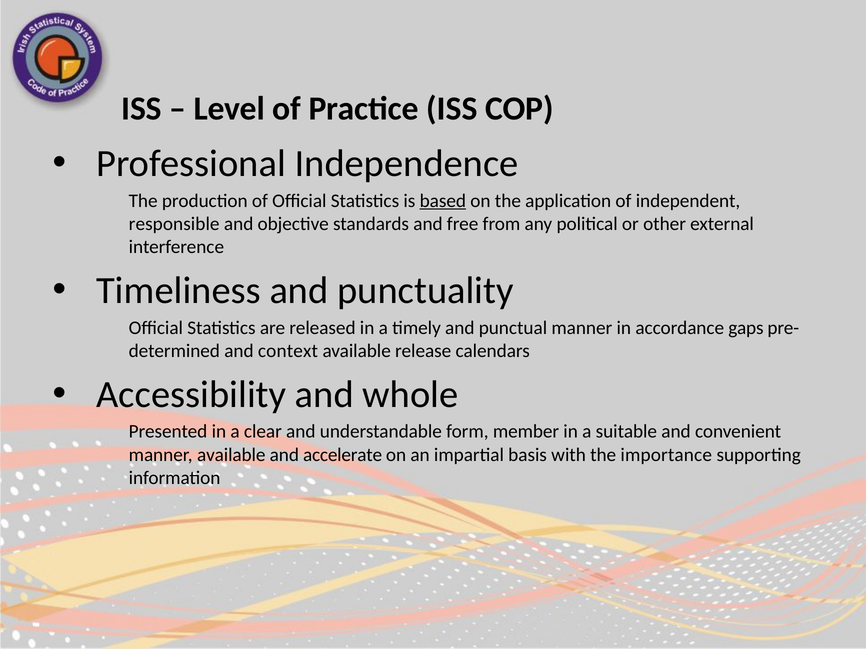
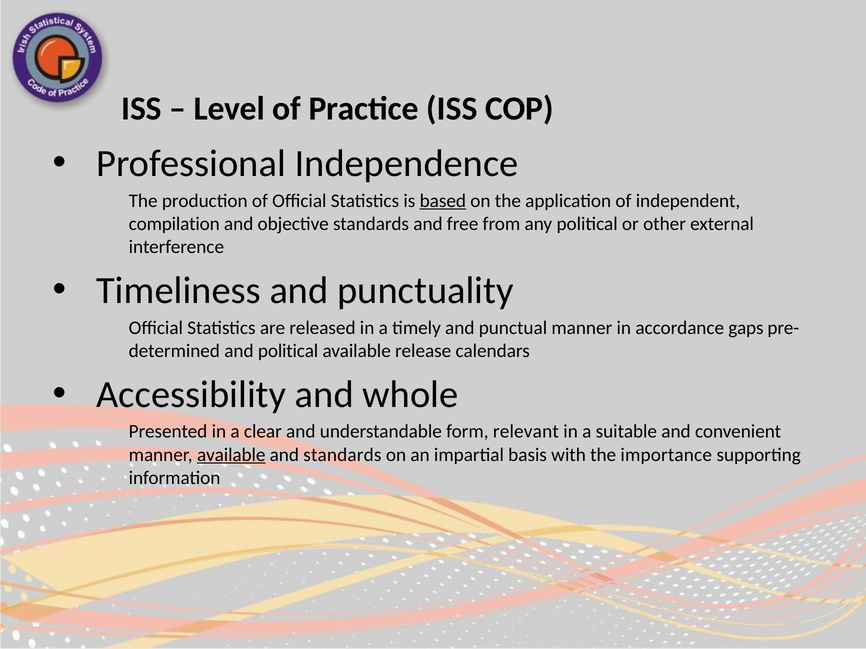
responsible: responsible -> compilation
and context: context -> political
member: member -> relevant
available at (231, 455) underline: none -> present
and accelerate: accelerate -> standards
